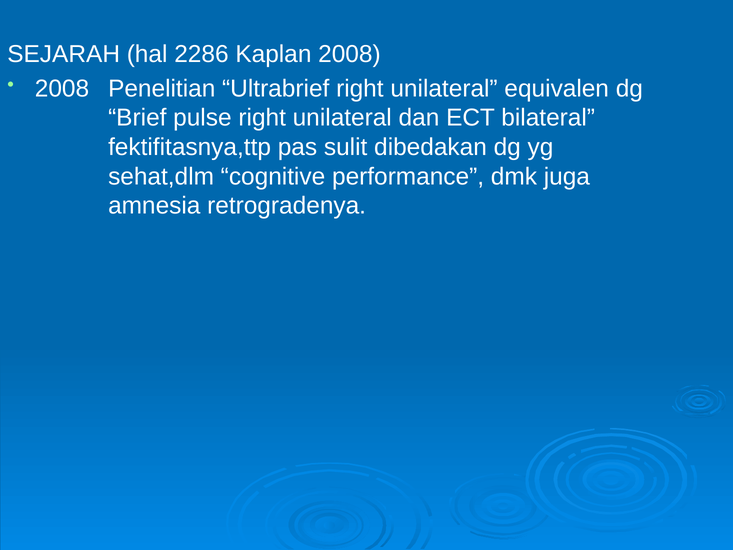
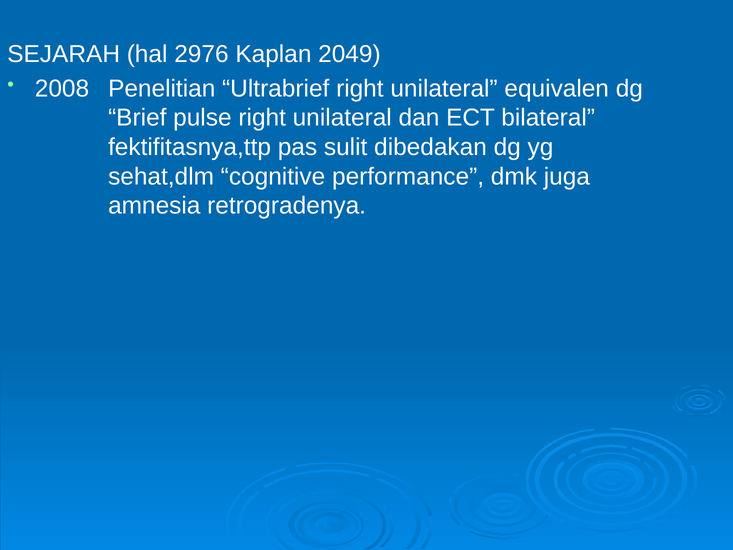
2286: 2286 -> 2976
Kaplan 2008: 2008 -> 2049
